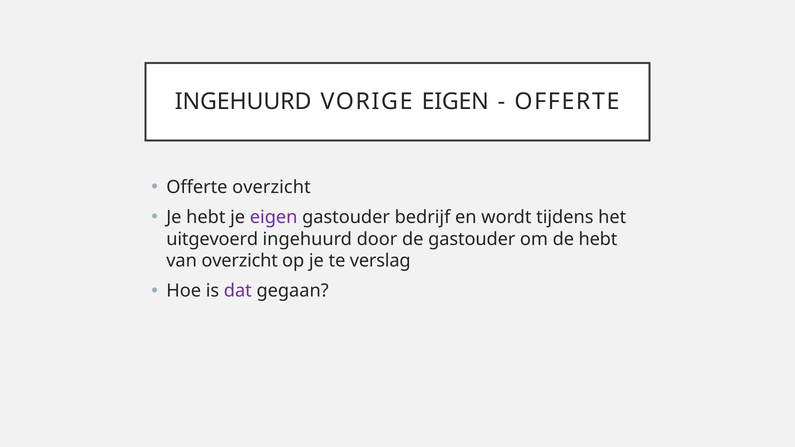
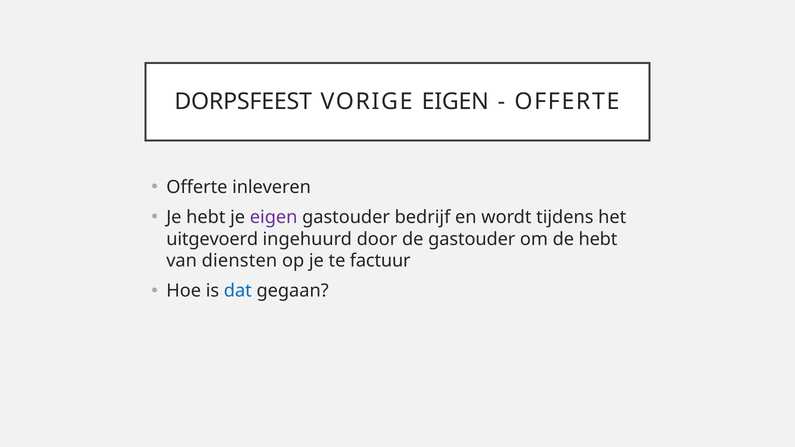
INGEHUURD at (243, 102): INGEHUURD -> DORPSFEEST
Offerte overzicht: overzicht -> inleveren
van overzicht: overzicht -> diensten
verslag: verslag -> factuur
dat colour: purple -> blue
